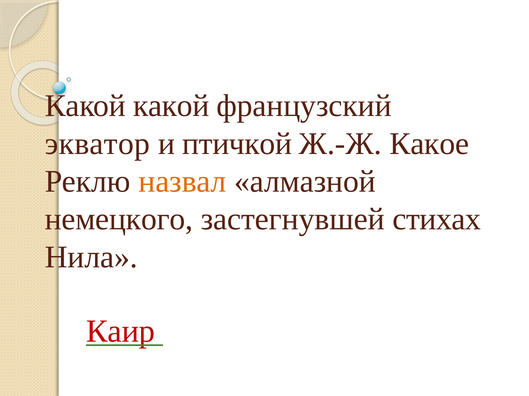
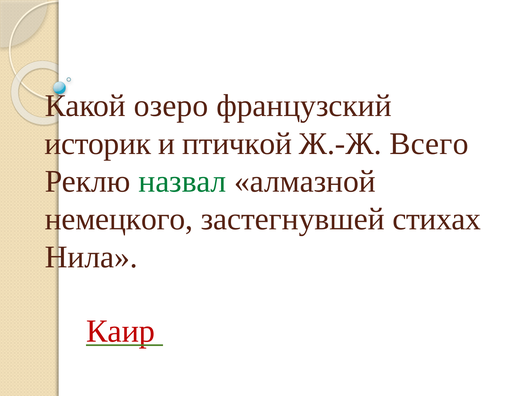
Какой какой: какой -> озеро
экватор: экватор -> историк
Какое: Какое -> Всего
назвал colour: orange -> green
